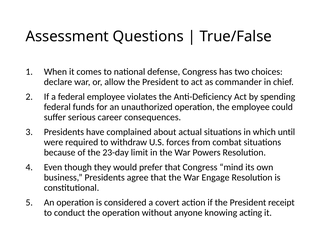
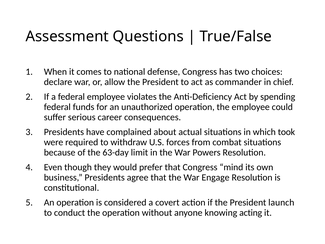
until: until -> took
23-day: 23-day -> 63-day
receipt: receipt -> launch
